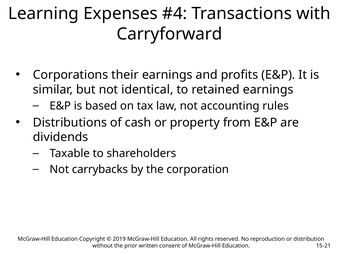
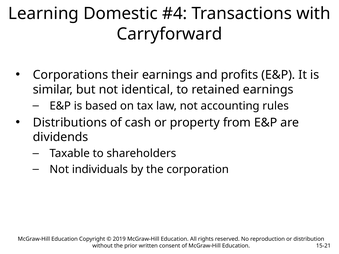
Expenses: Expenses -> Domestic
carrybacks: carrybacks -> individuals
